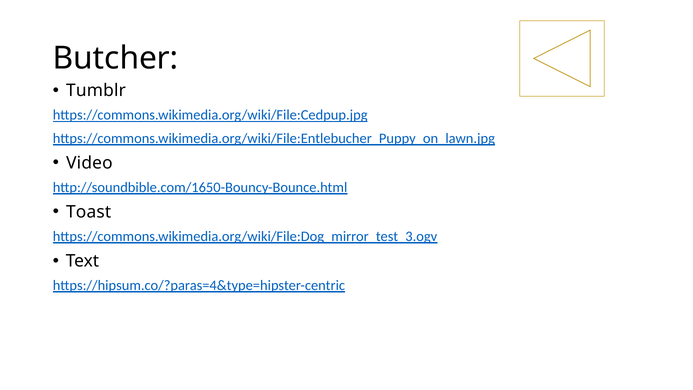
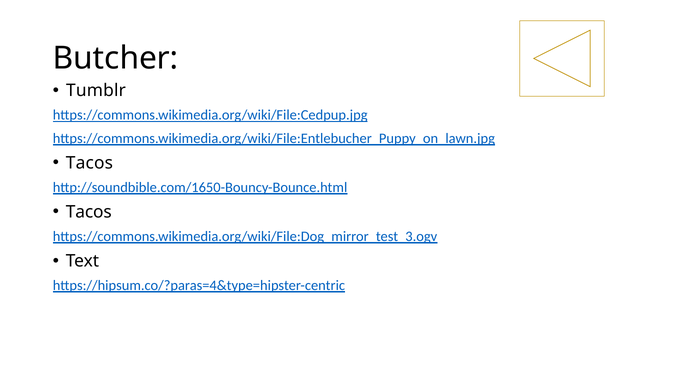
Video at (89, 163): Video -> Tacos
Toast at (89, 212): Toast -> Tacos
